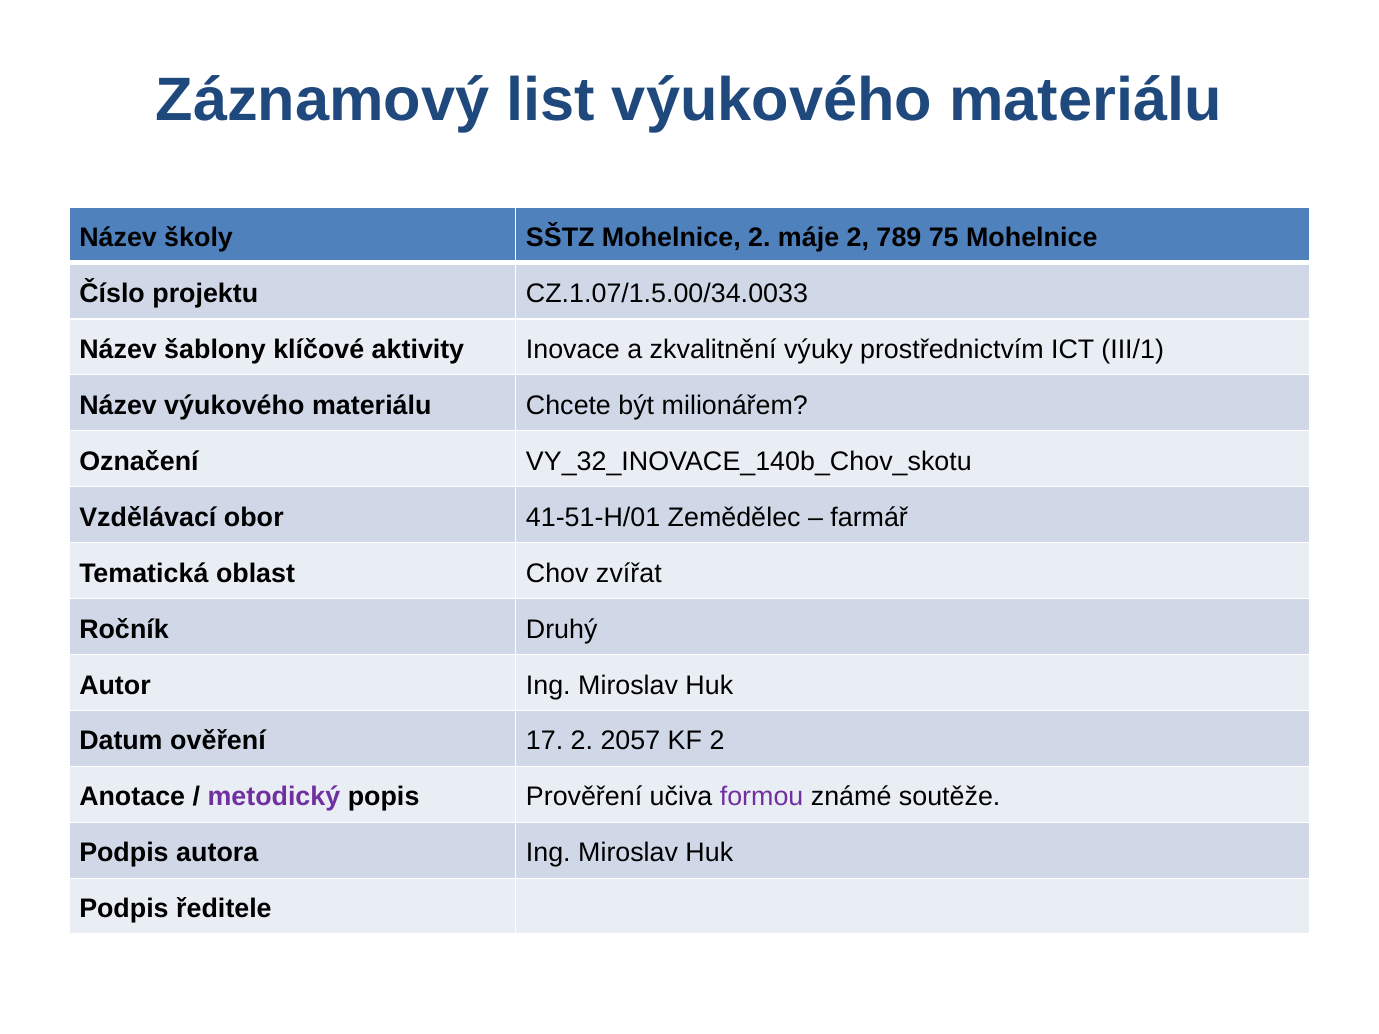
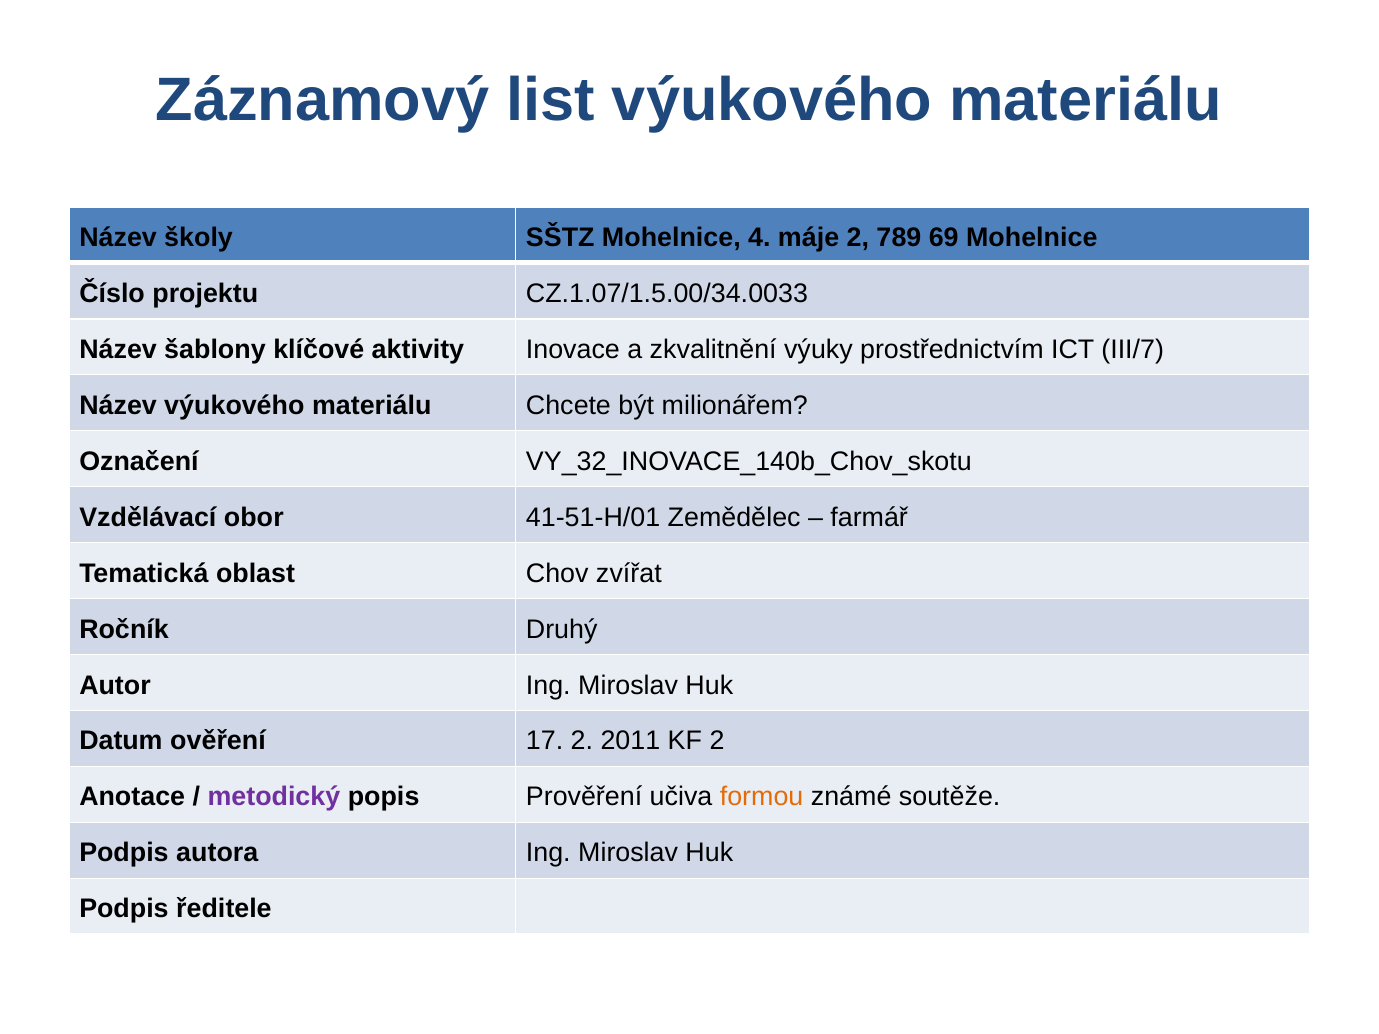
Mohelnice 2: 2 -> 4
75: 75 -> 69
III/1: III/1 -> III/7
2057: 2057 -> 2011
formou colour: purple -> orange
